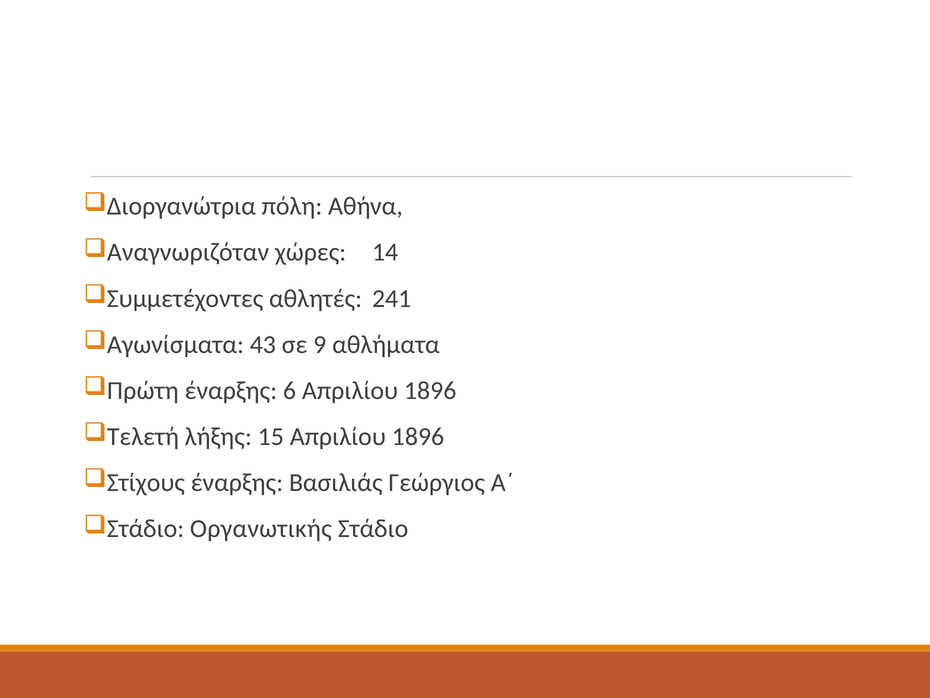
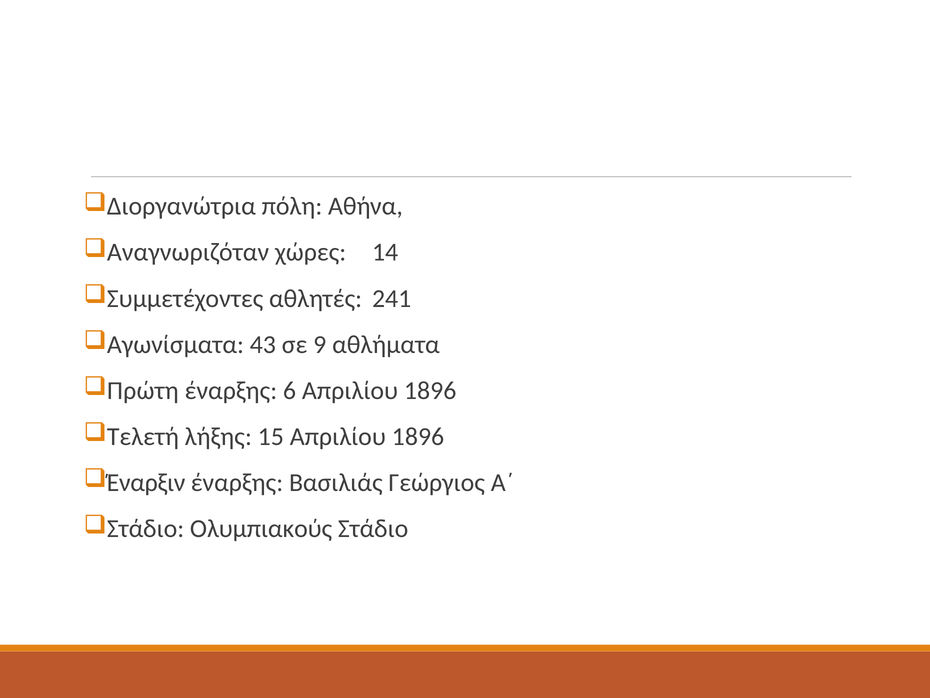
Στίχους: Στίχους -> Έναρξιν
Οργανωτικής: Οργανωτικής -> Ολυμπιακούς
